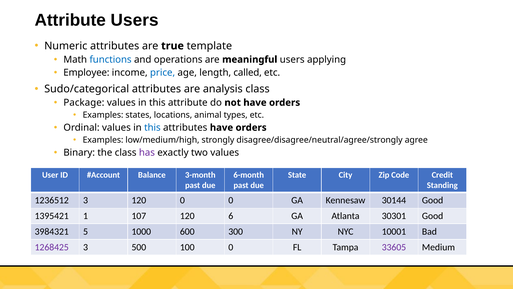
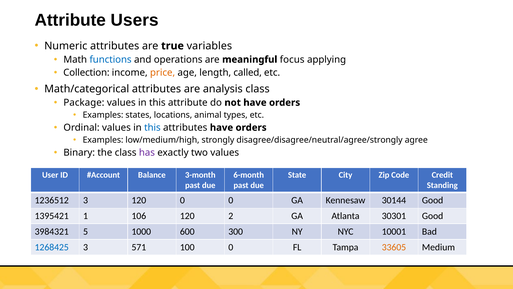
template: template -> variables
meaningful users: users -> focus
Employee: Employee -> Collection
price colour: blue -> orange
Sudo/categorical: Sudo/categorical -> Math/categorical
107: 107 -> 106
6: 6 -> 2
1268425 colour: purple -> blue
500: 500 -> 571
33605 colour: purple -> orange
